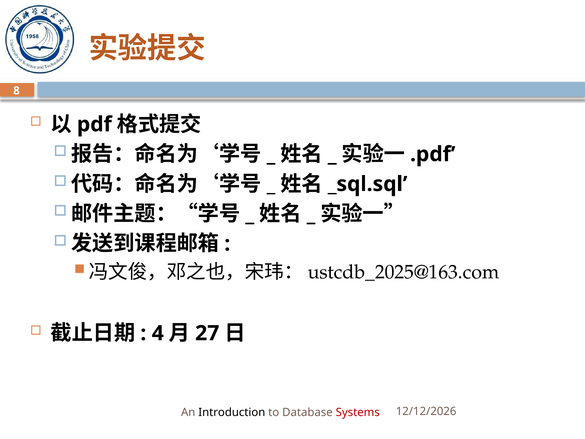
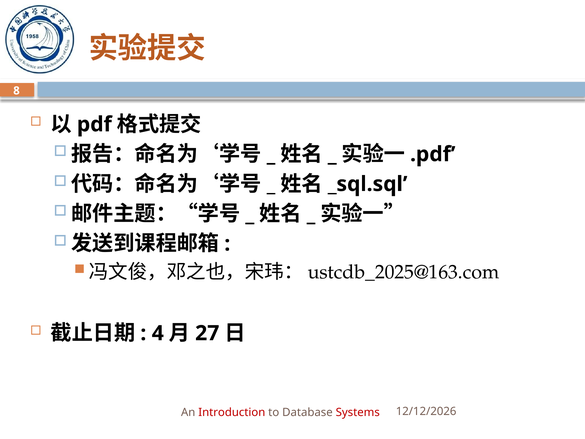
Introduction colour: black -> red
